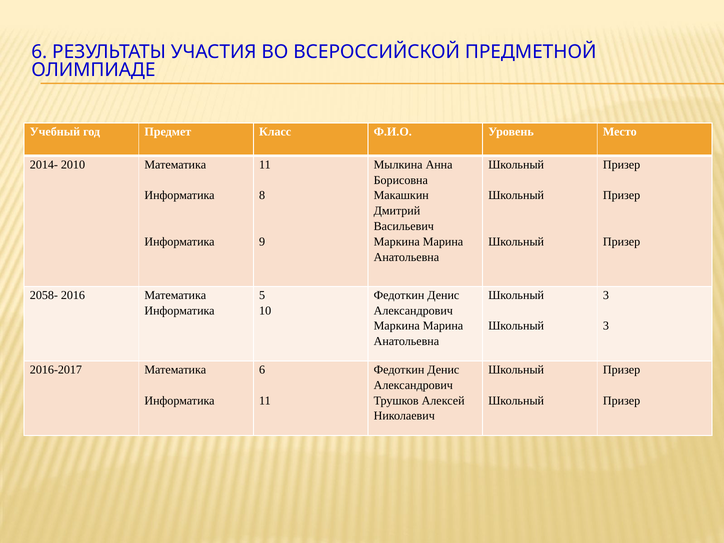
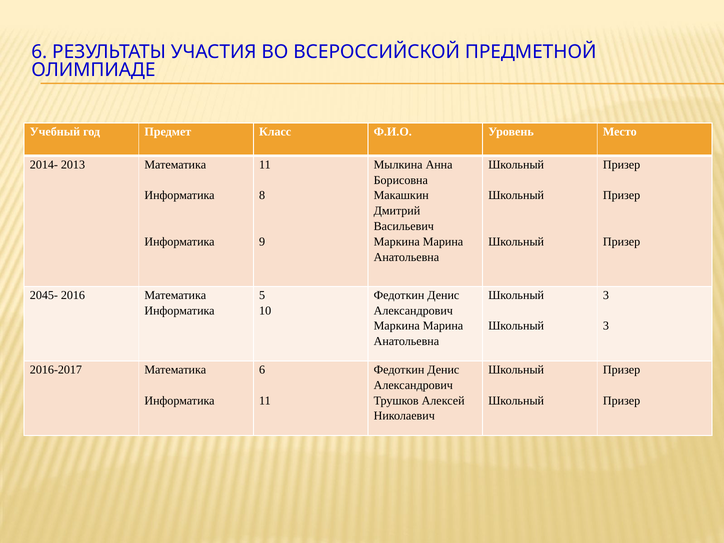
2010: 2010 -> 2013
2058-: 2058- -> 2045-
